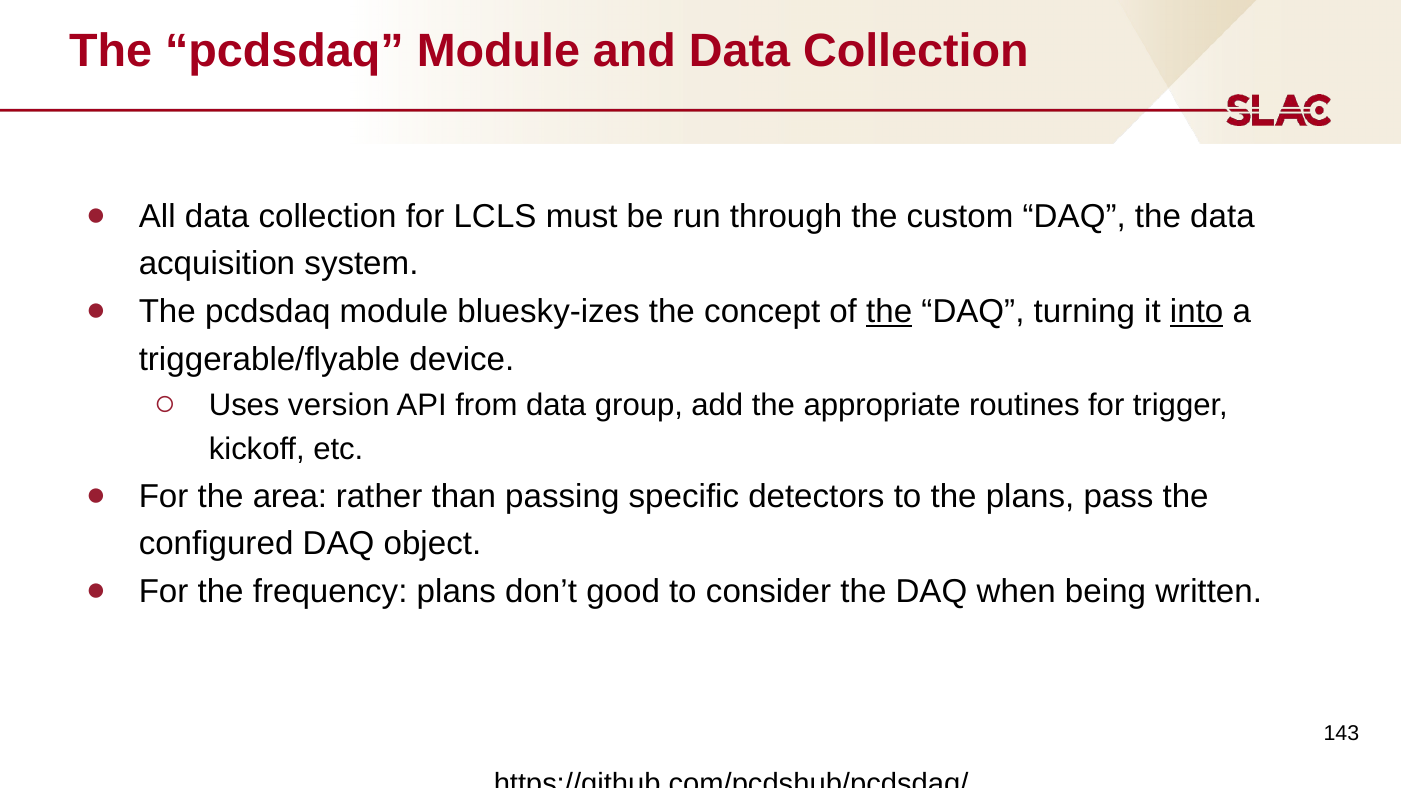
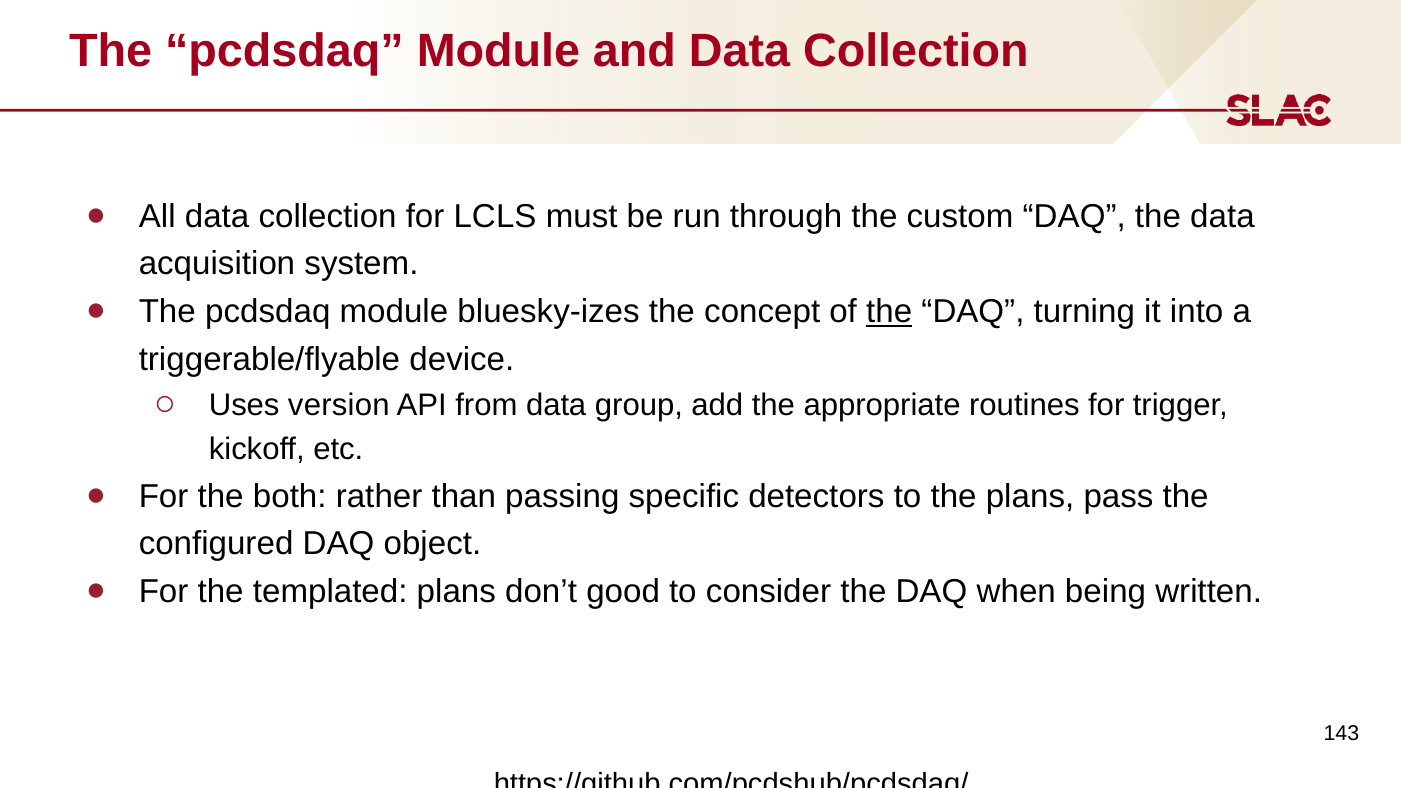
into underline: present -> none
area: area -> both
frequency: frequency -> templated
